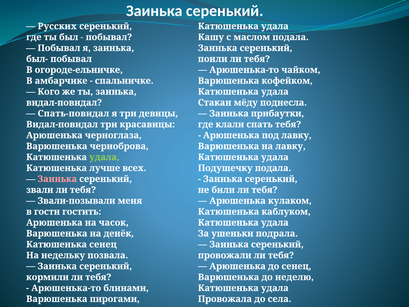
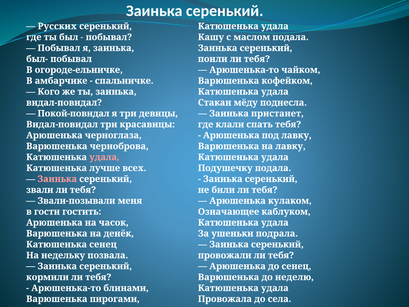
Спать-повидал: Спать-повидал -> Покой-повидал
прибаутки: прибаутки -> пристанет
удала at (104, 157) colour: light green -> pink
Катюшенька at (229, 212): Катюшенька -> Означающее
